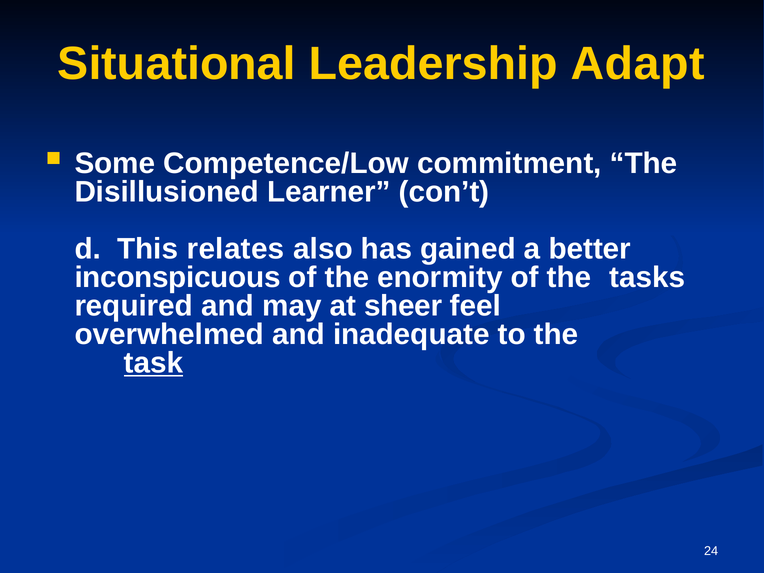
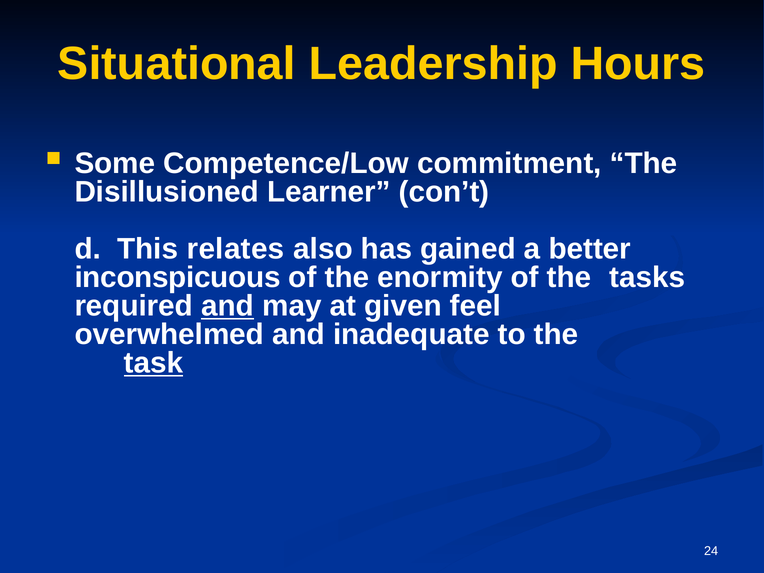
Adapt: Adapt -> Hours
and at (228, 306) underline: none -> present
sheer: sheer -> given
